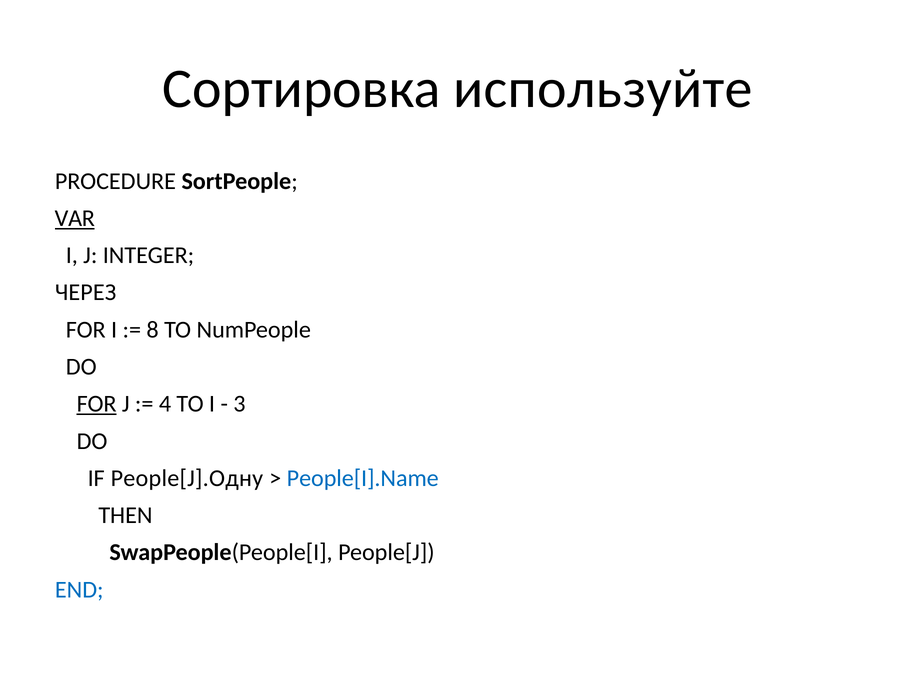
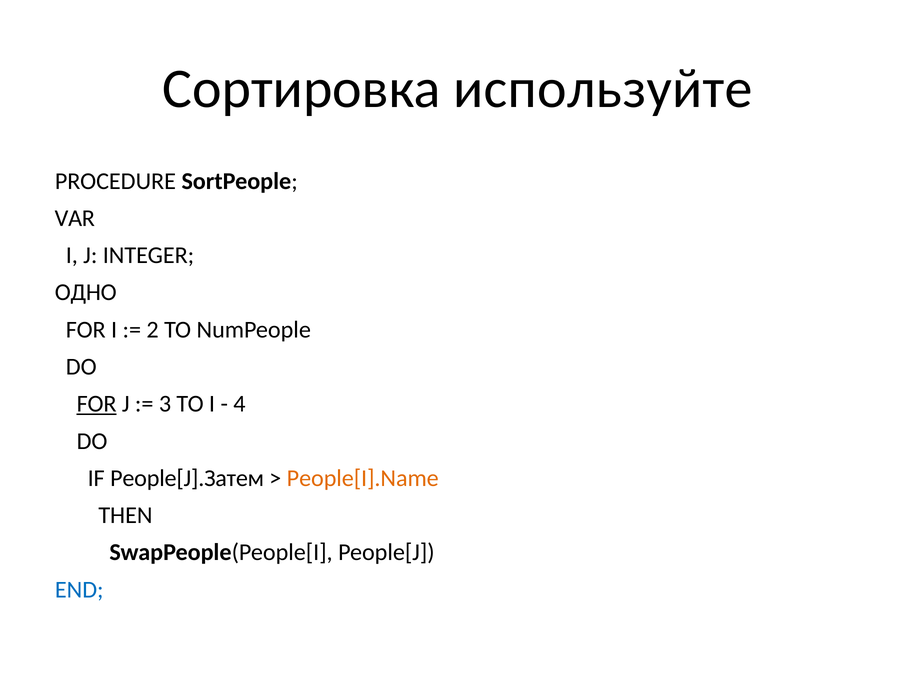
VAR underline: present -> none
ЧЕРЕЗ: ЧЕРЕЗ -> ОДНО
8: 8 -> 2
4: 4 -> 3
3: 3 -> 4
People[J].Одну: People[J].Одну -> People[J].Затем
People[I].Name colour: blue -> orange
